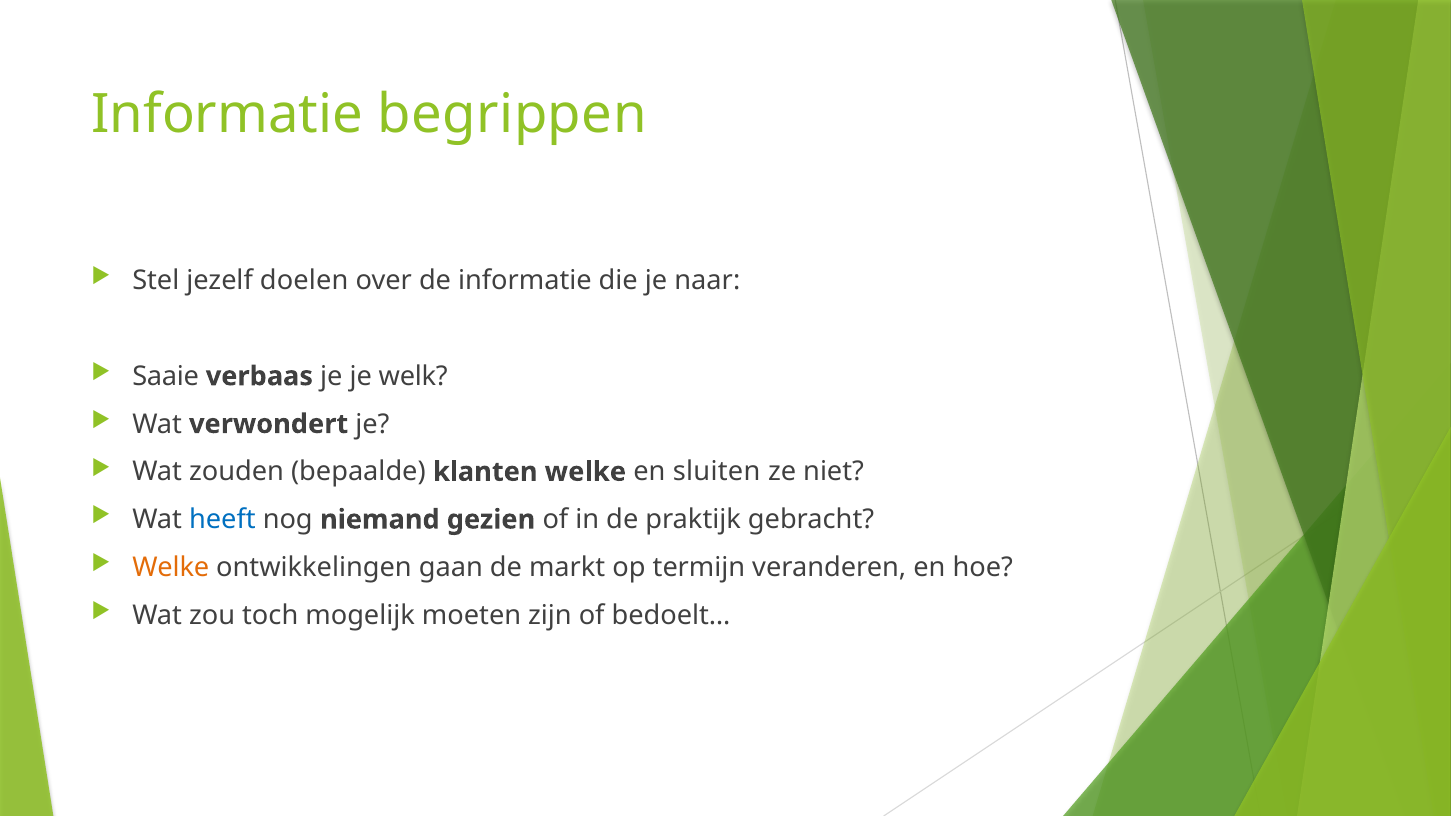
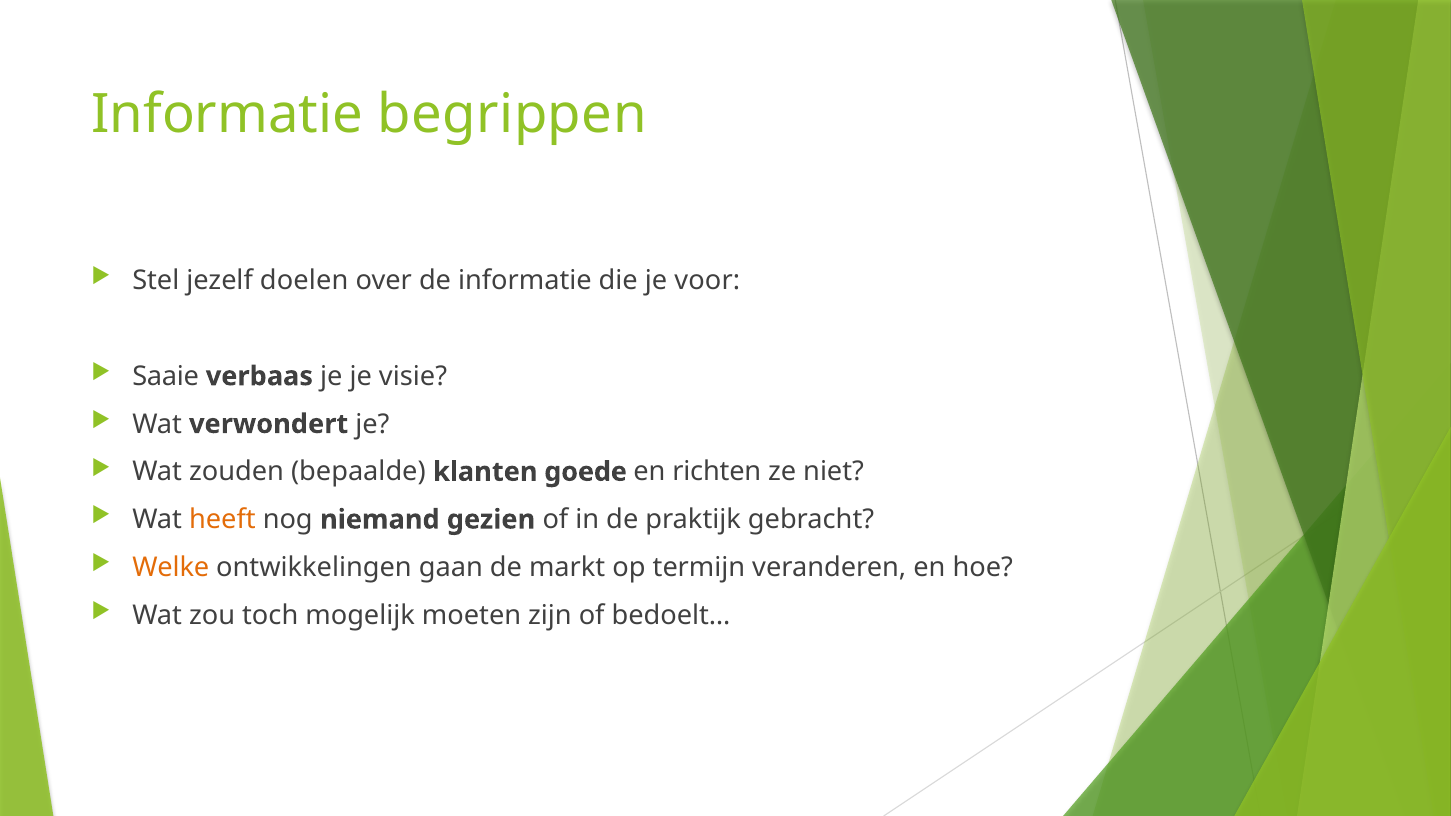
naar: naar -> voor
welk: welk -> visie
klanten welke: welke -> goede
sluiten: sluiten -> richten
heeft colour: blue -> orange
